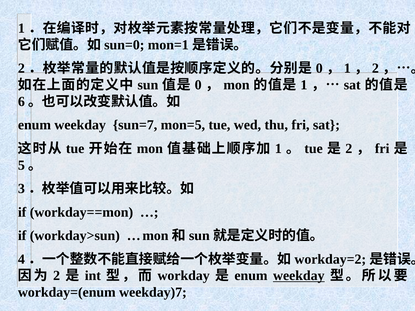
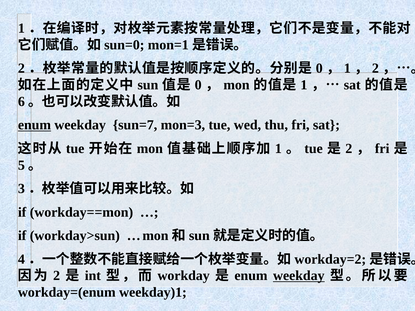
enum at (34, 125) underline: none -> present
mon=5: mon=5 -> mon=3
weekday)7: weekday)7 -> weekday)1
